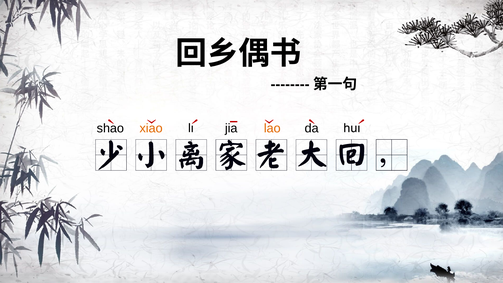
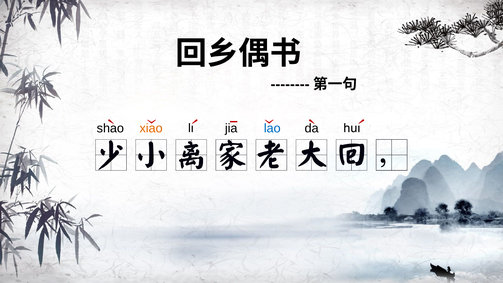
lao colour: orange -> blue
